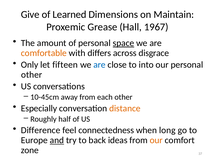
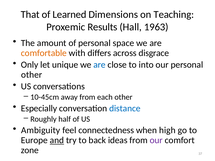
Give: Give -> That
Maintain: Maintain -> Teaching
Grease: Grease -> Results
1967: 1967 -> 1963
space underline: present -> none
fifteen: fifteen -> unique
distance colour: orange -> blue
Difference: Difference -> Ambiguity
long: long -> high
our at (156, 140) colour: orange -> purple
